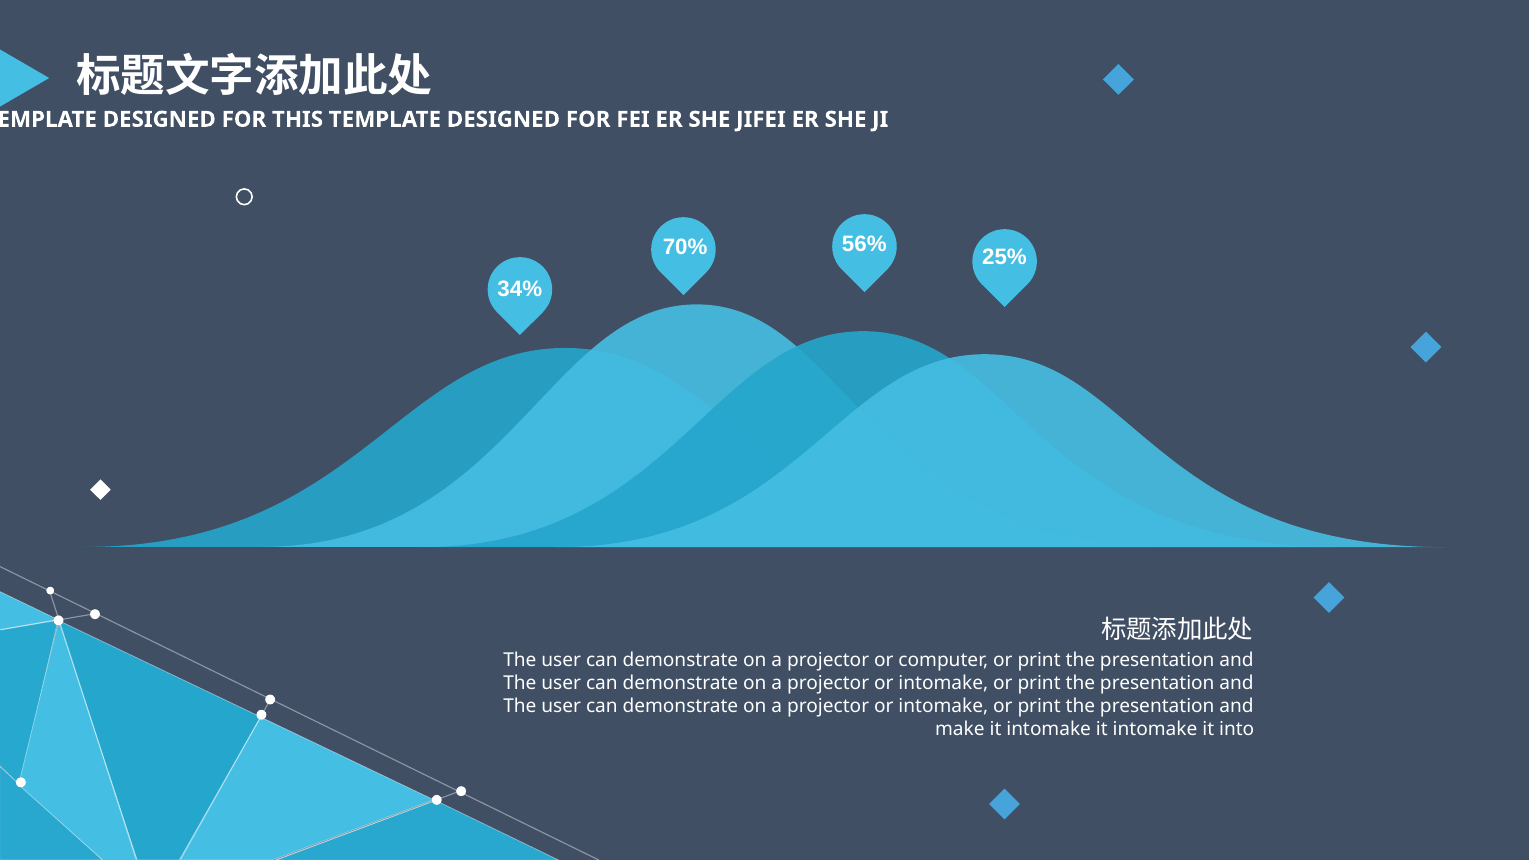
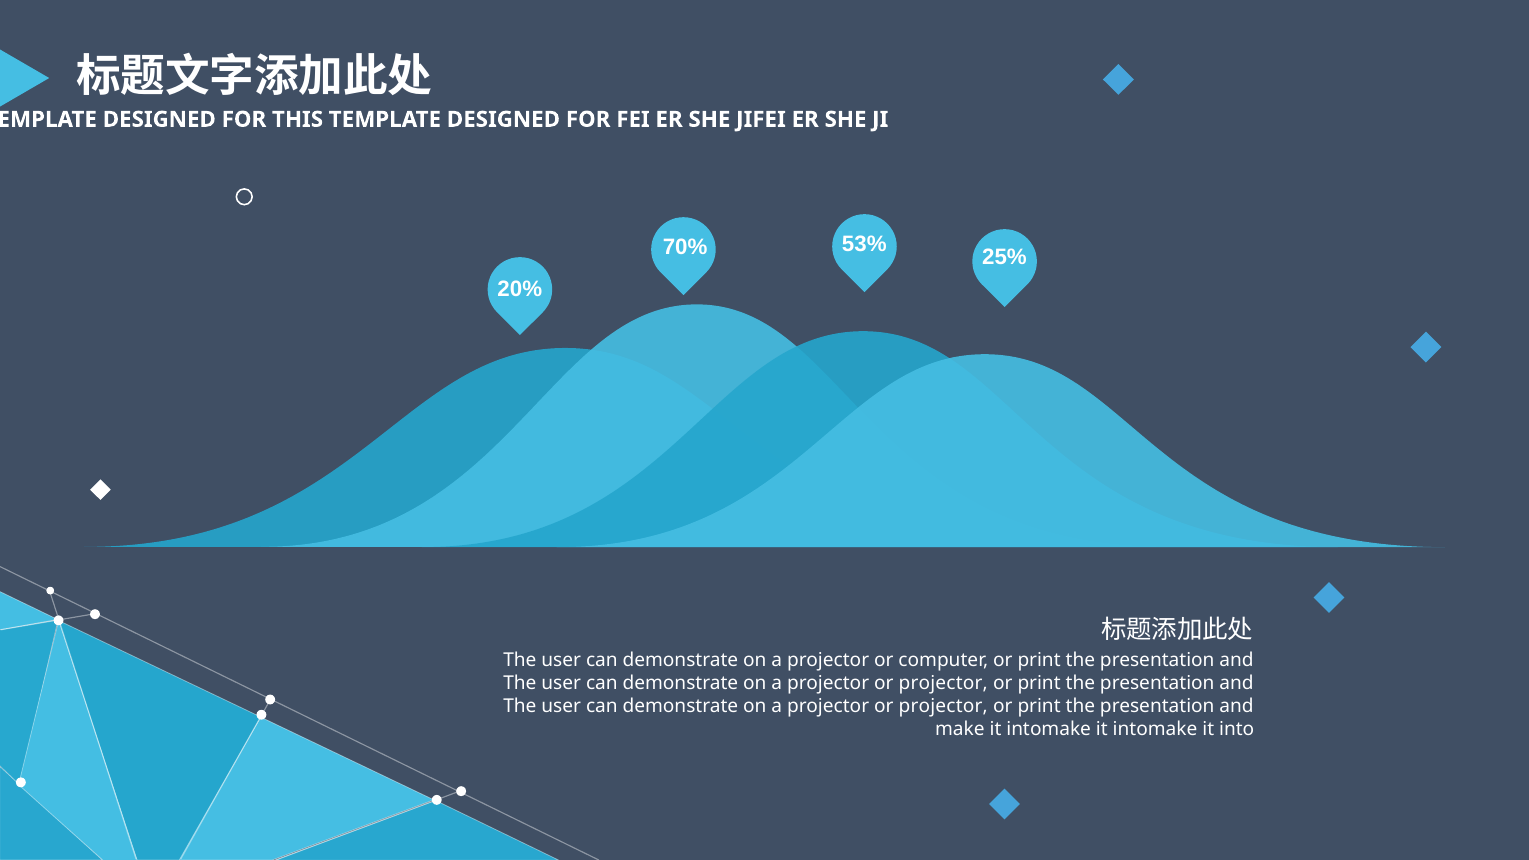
56%: 56% -> 53%
34%: 34% -> 20%
intomake at (943, 683): intomake -> projector
intomake at (943, 706): intomake -> projector
